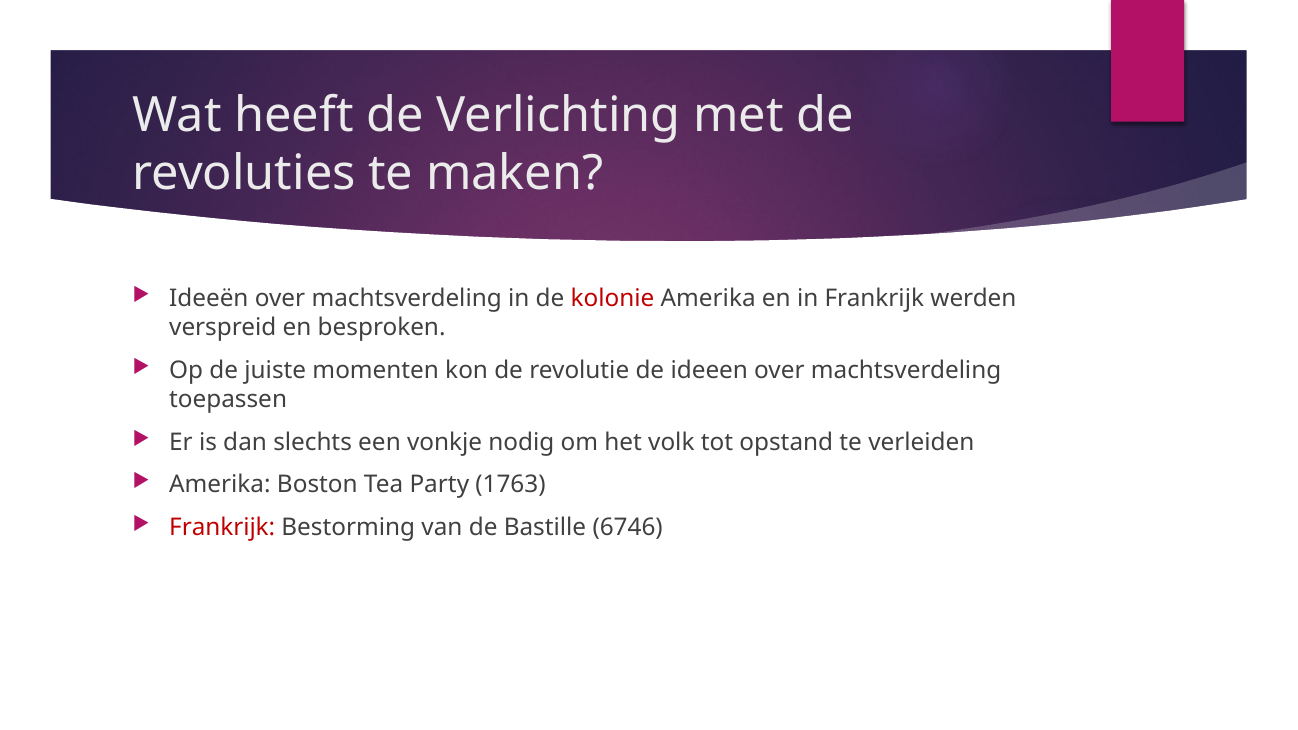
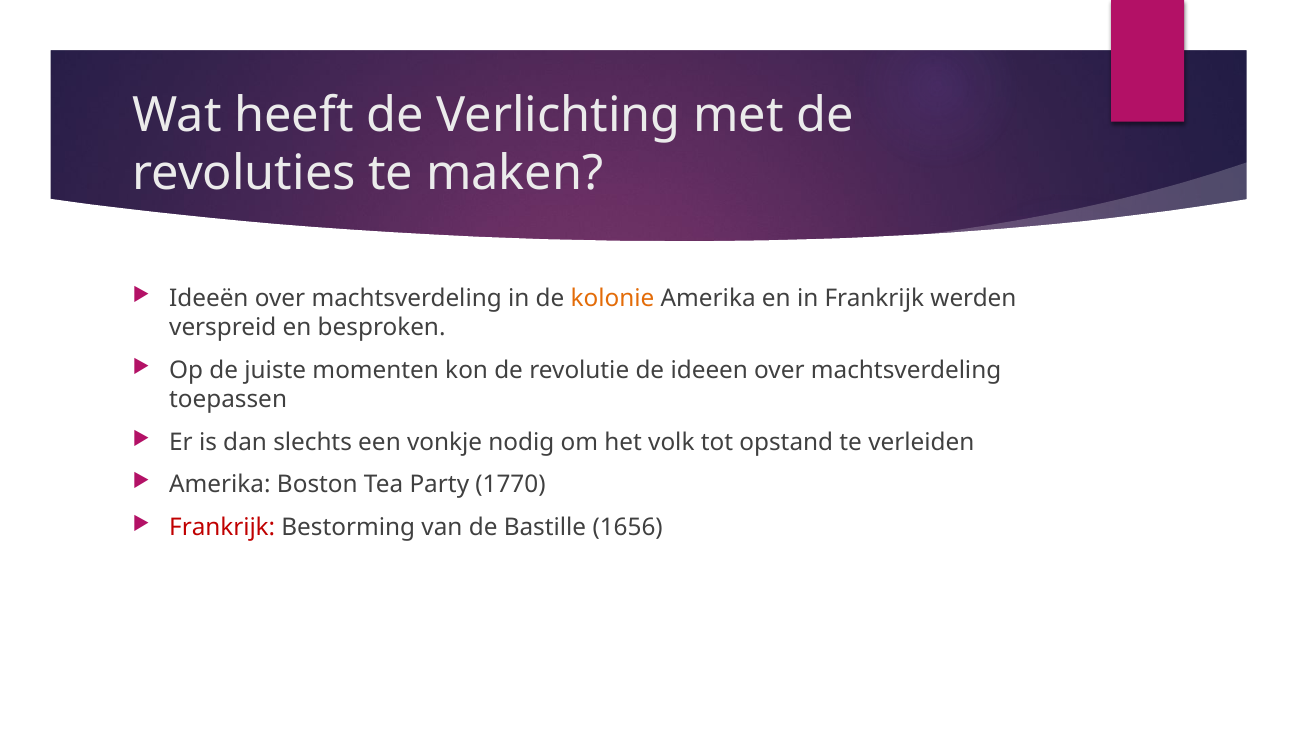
kolonie colour: red -> orange
1763: 1763 -> 1770
6746: 6746 -> 1656
